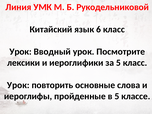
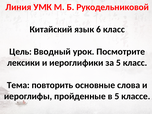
Урок at (21, 52): Урок -> Цель
Урок at (18, 85): Урок -> Тема
